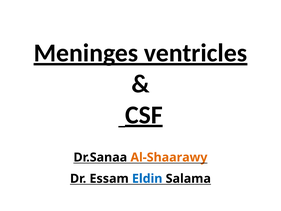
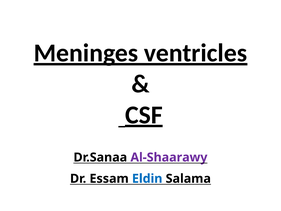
Al-Shaarawy colour: orange -> purple
